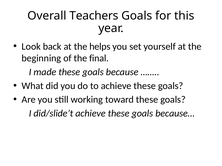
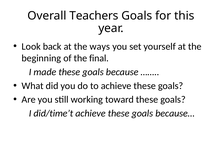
helps: helps -> ways
did/slide’t: did/slide’t -> did/time’t
